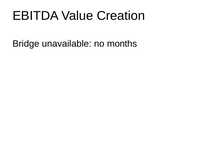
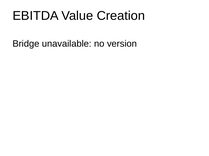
months: months -> version
